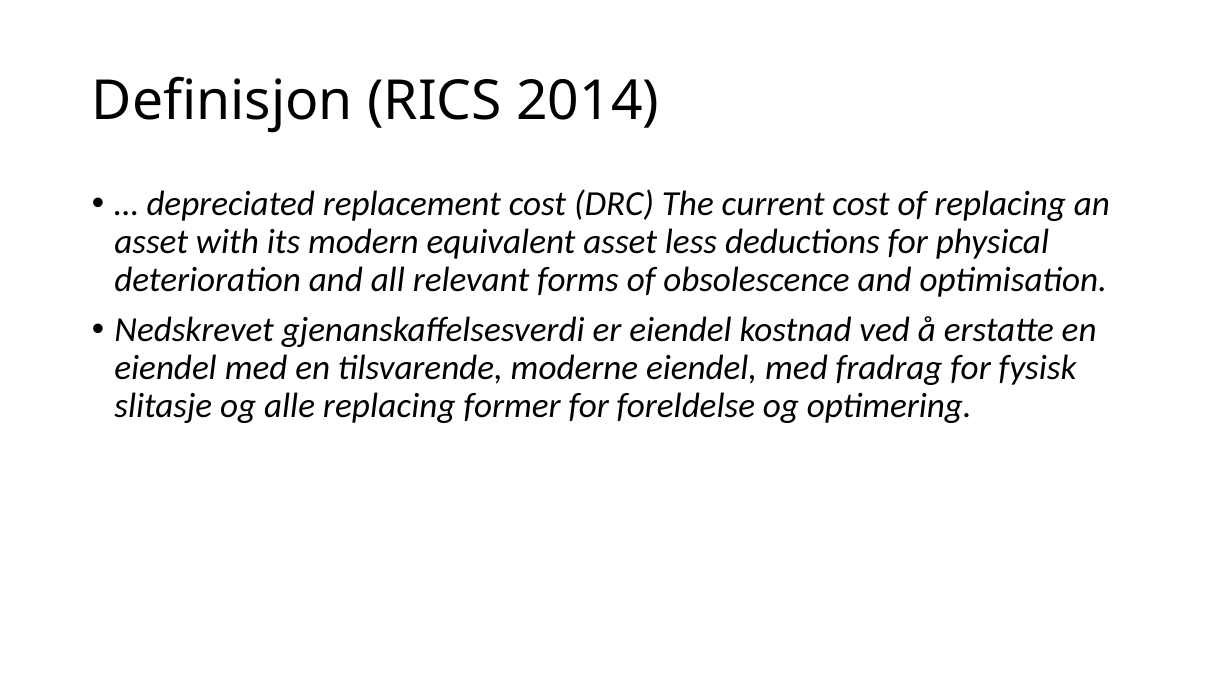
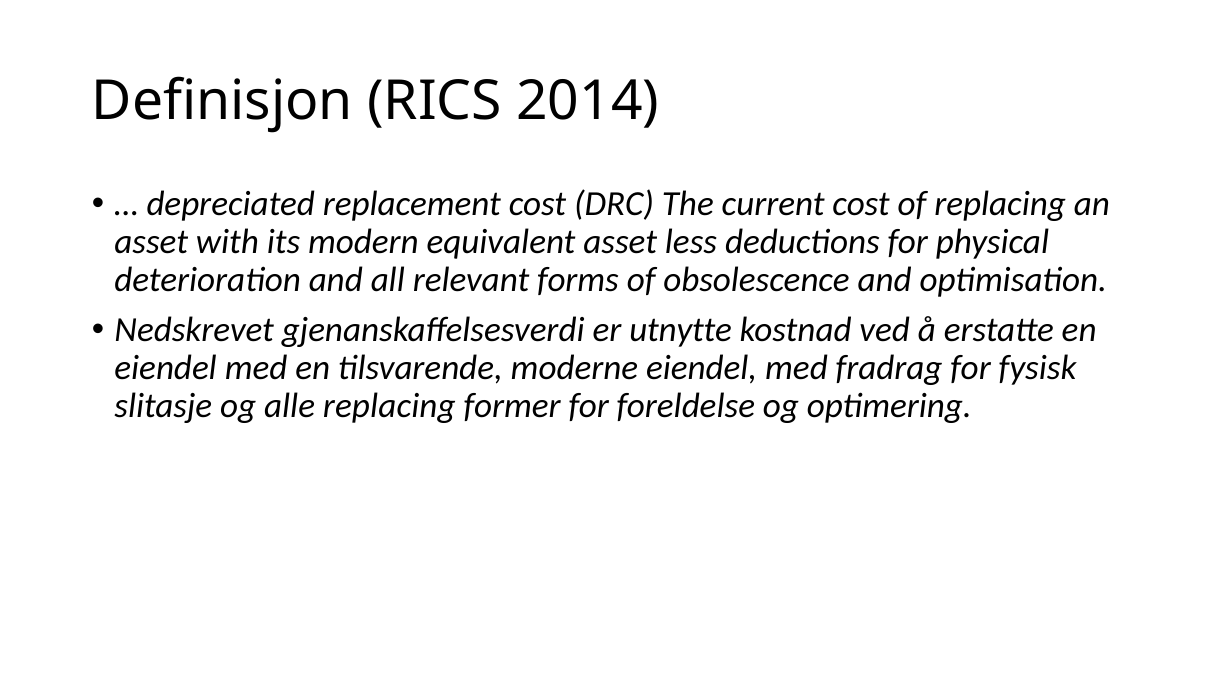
er eiendel: eiendel -> utnytte
